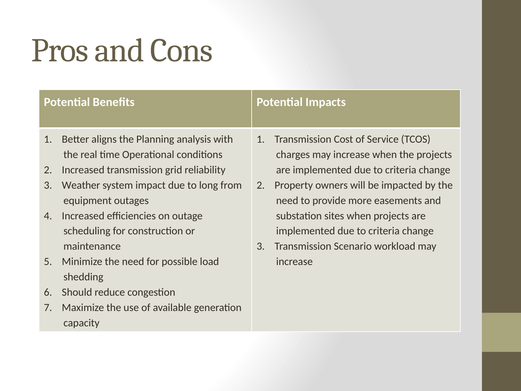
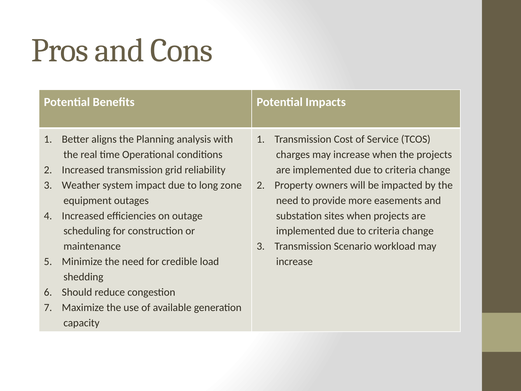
from: from -> zone
possible: possible -> credible
